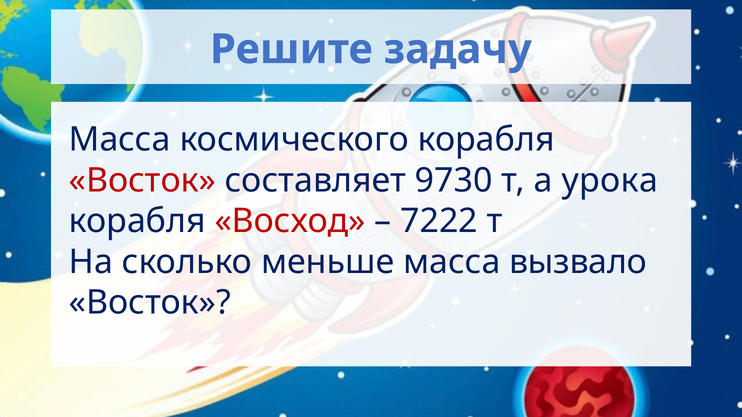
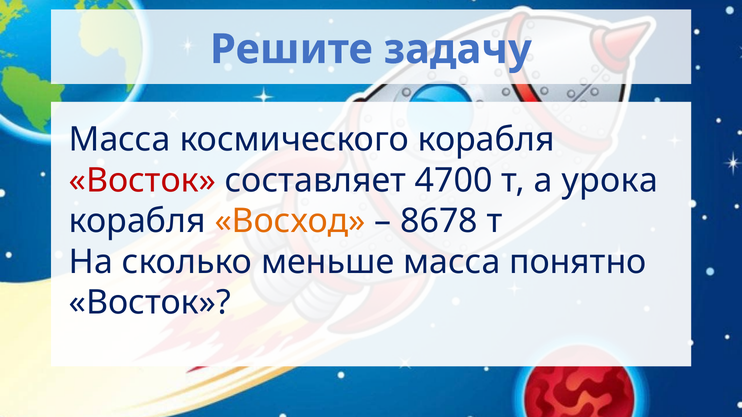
9730: 9730 -> 4700
Восход colour: red -> orange
7222: 7222 -> 8678
вызвало: вызвало -> понятно
